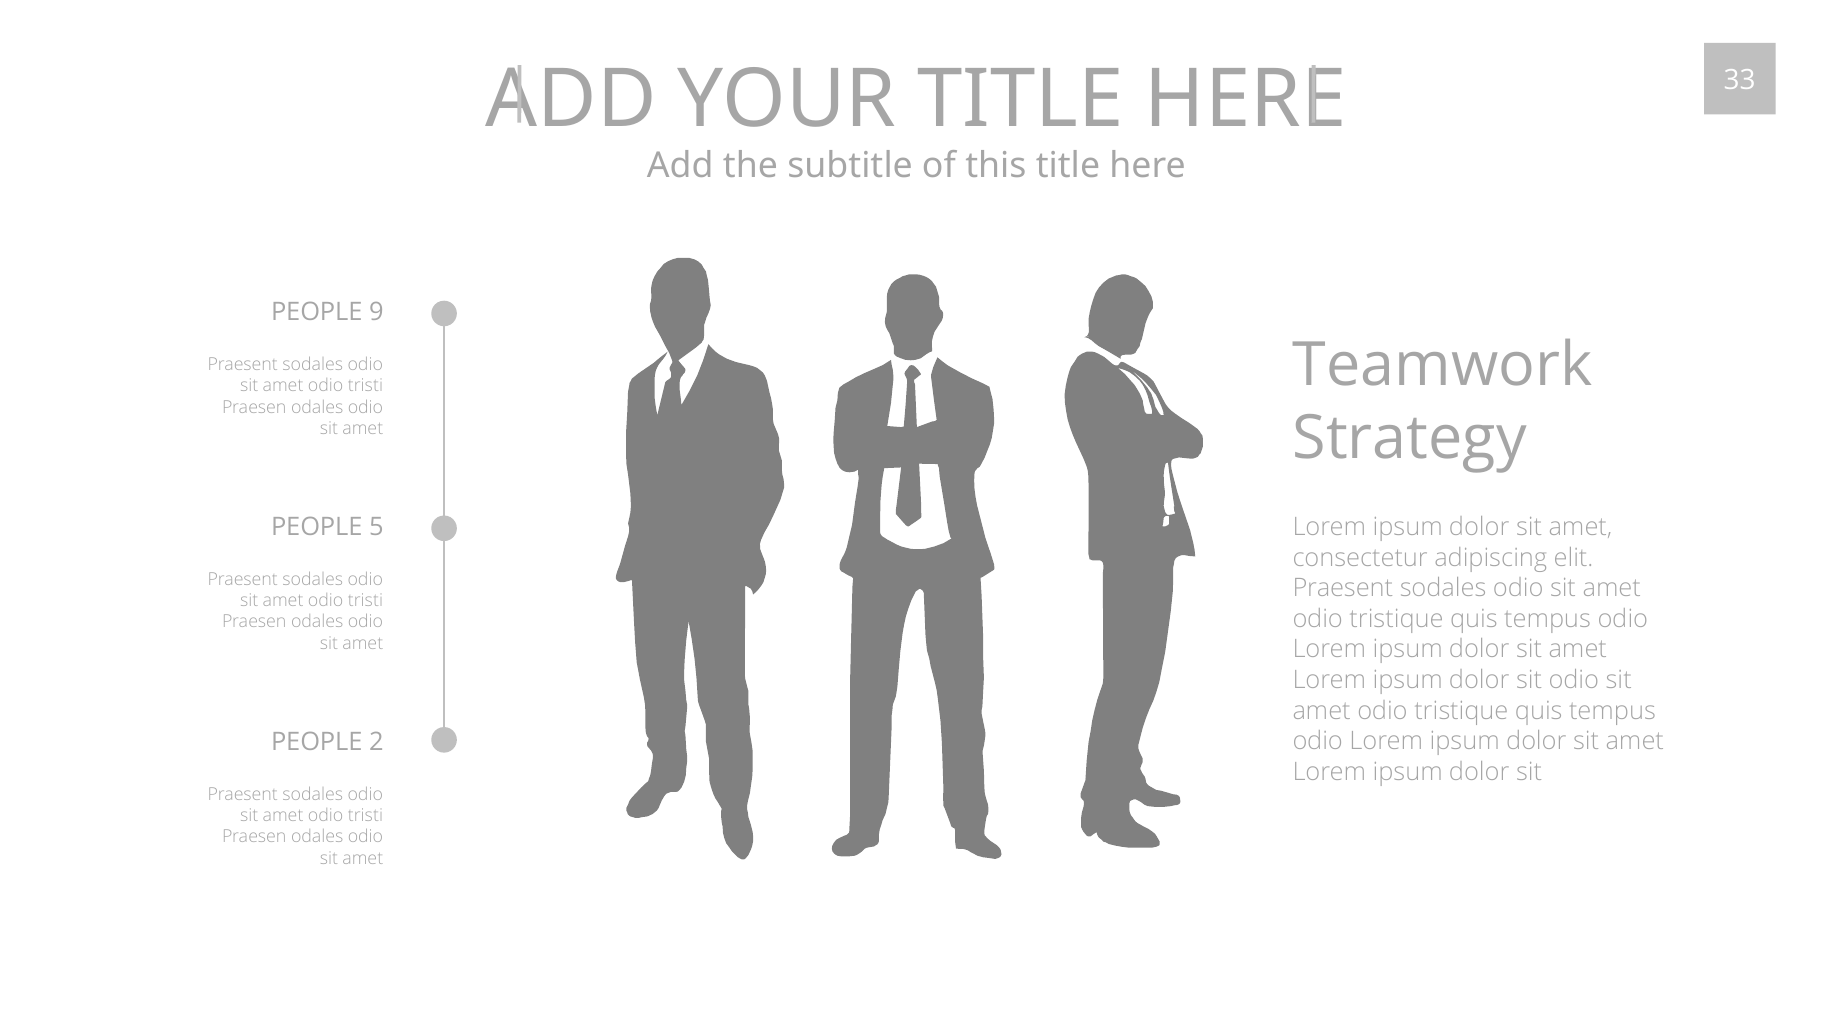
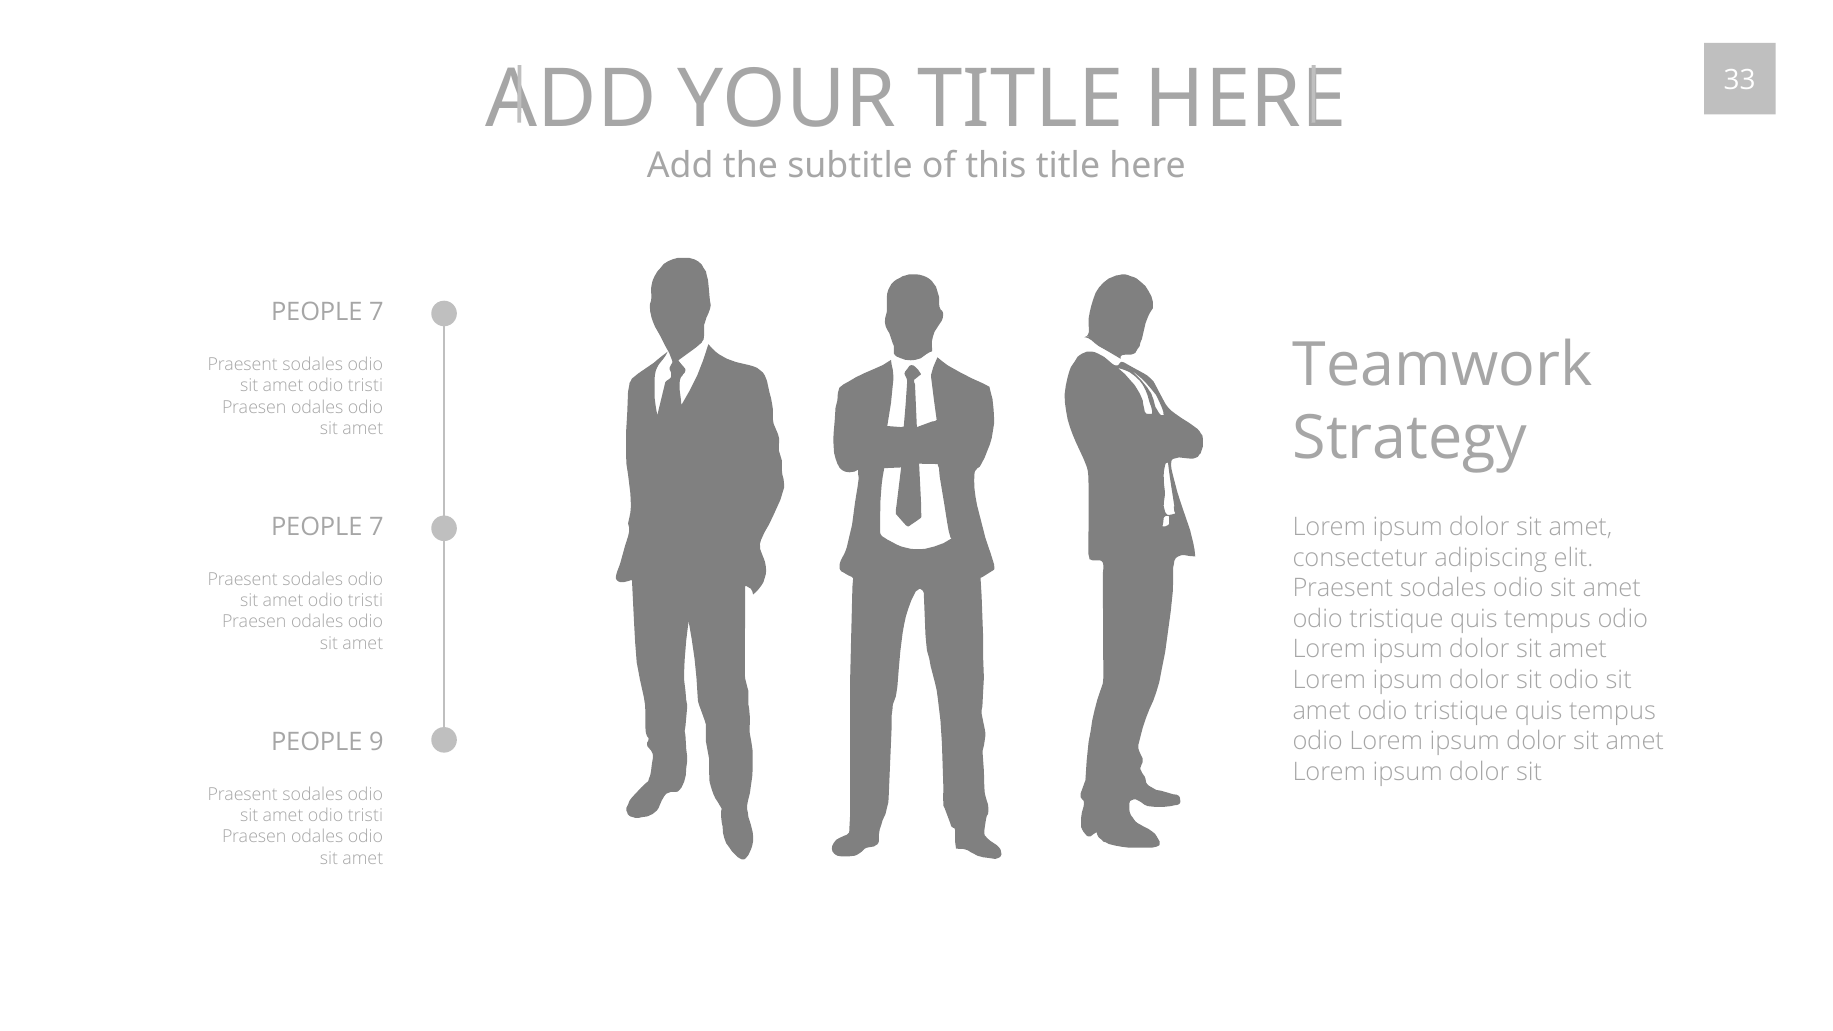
9 at (376, 312): 9 -> 7
5 at (376, 527): 5 -> 7
2: 2 -> 9
